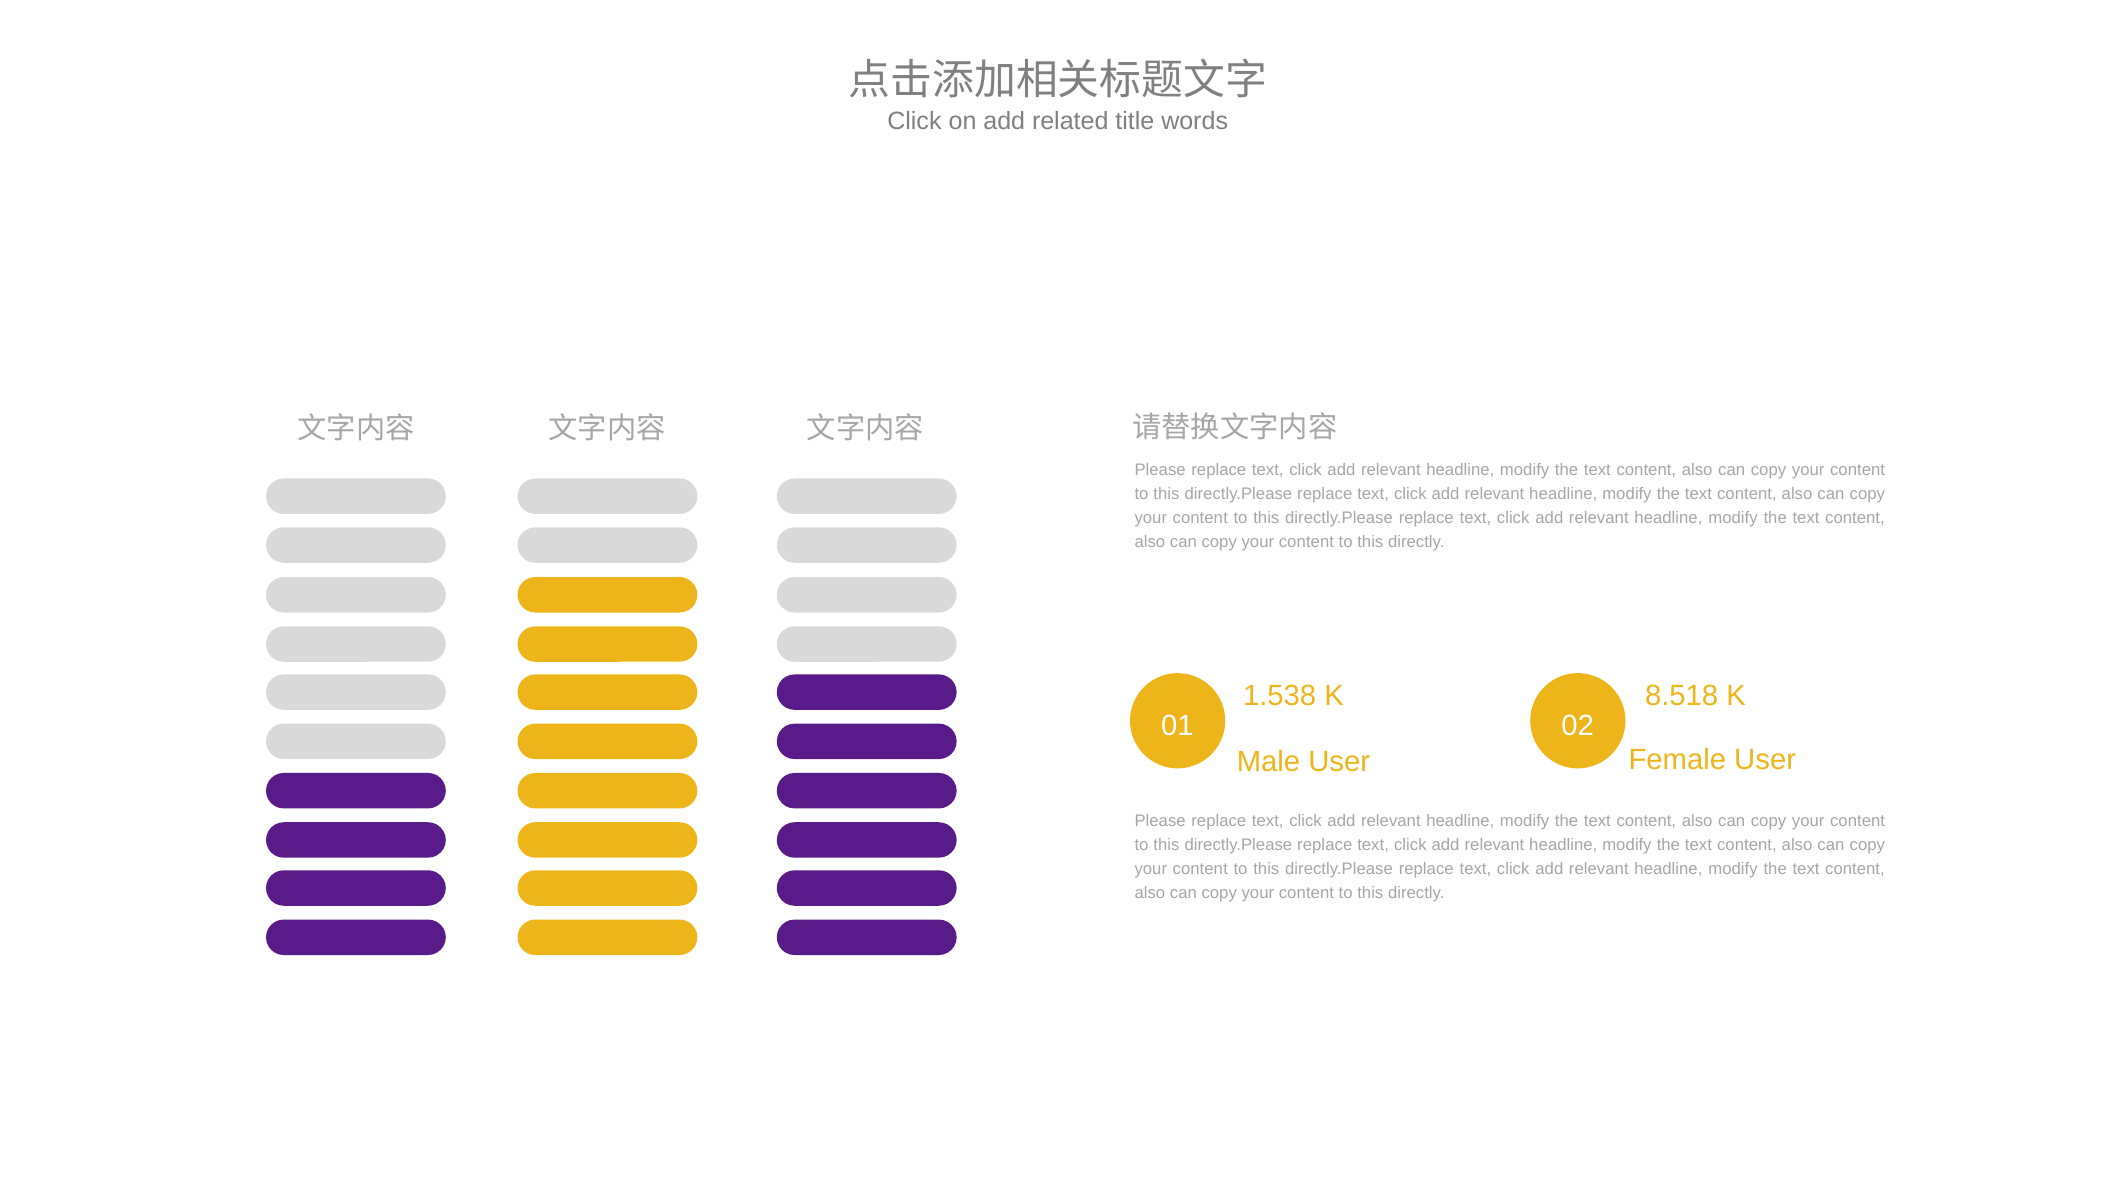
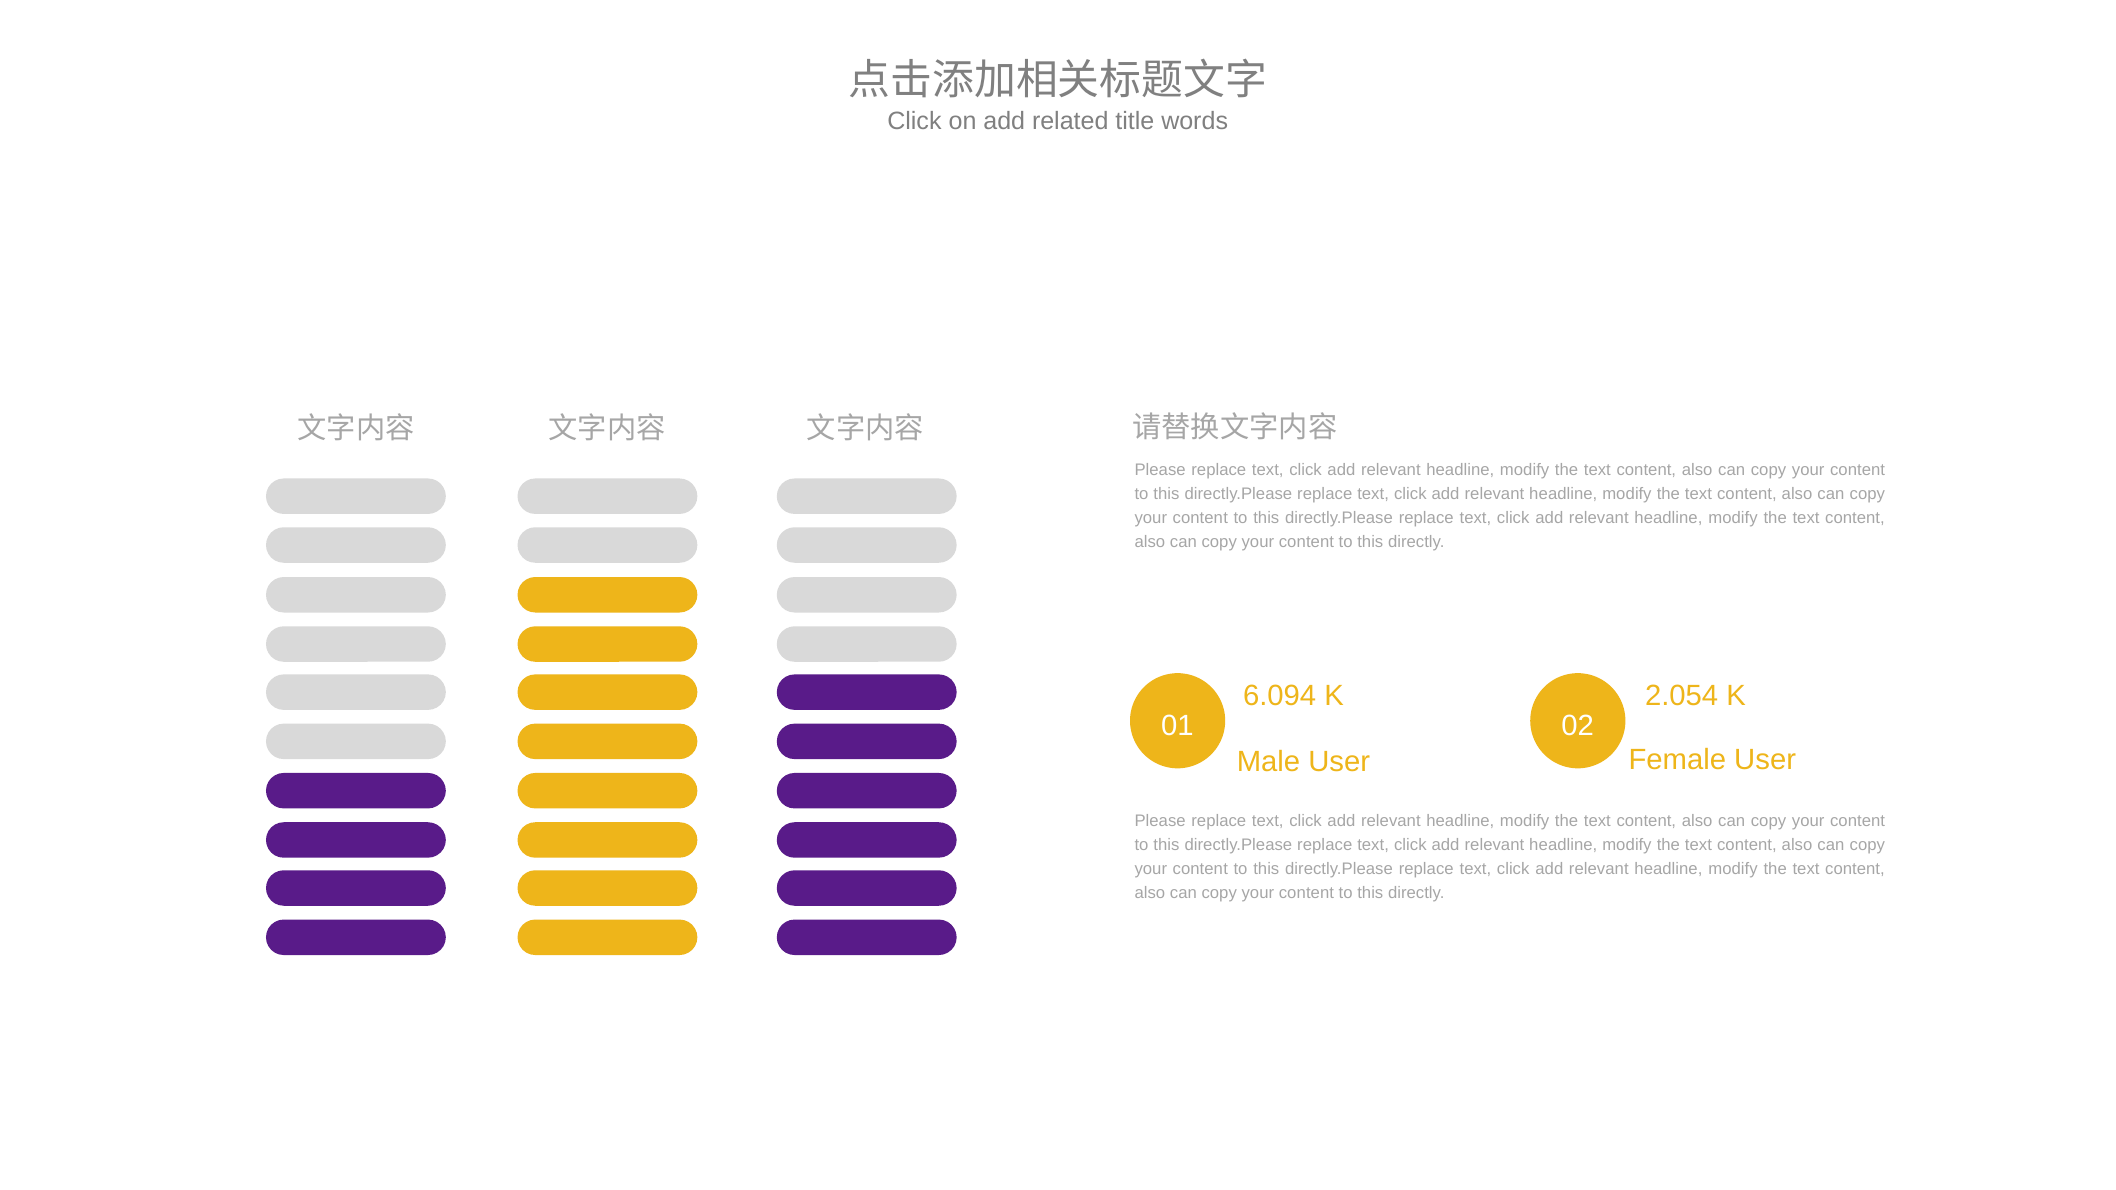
1.538: 1.538 -> 6.094
8.518: 8.518 -> 2.054
